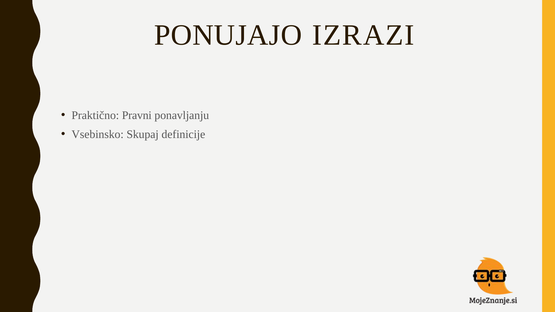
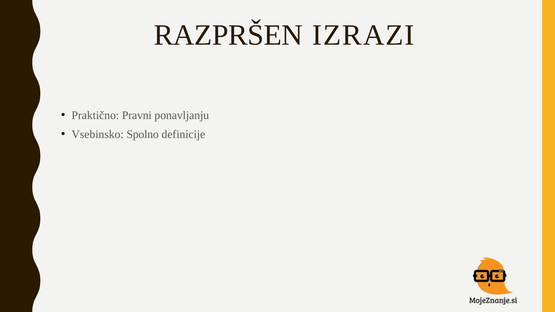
PONUJAJO: PONUJAJO -> RAZPRŠEN
Skupaj: Skupaj -> Spolno
